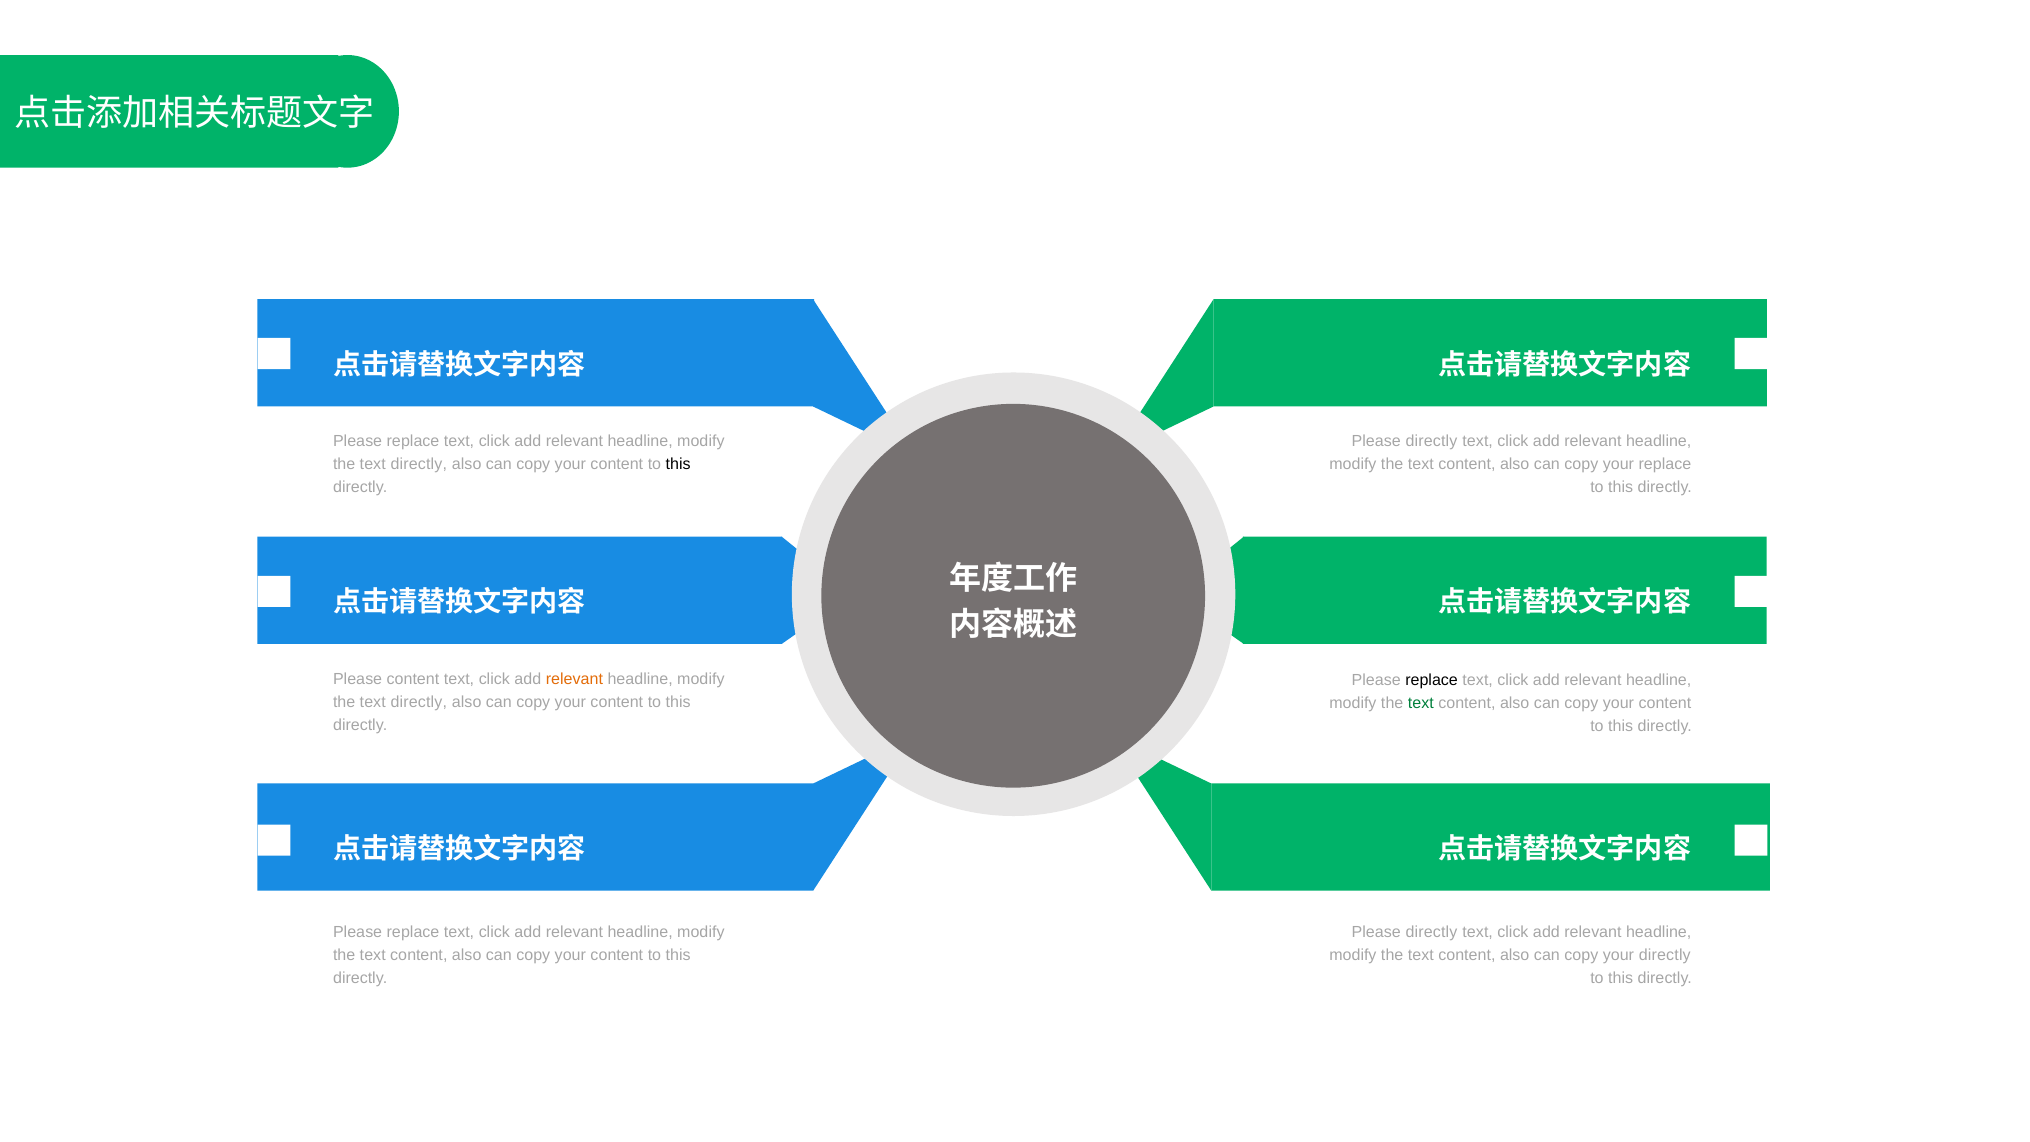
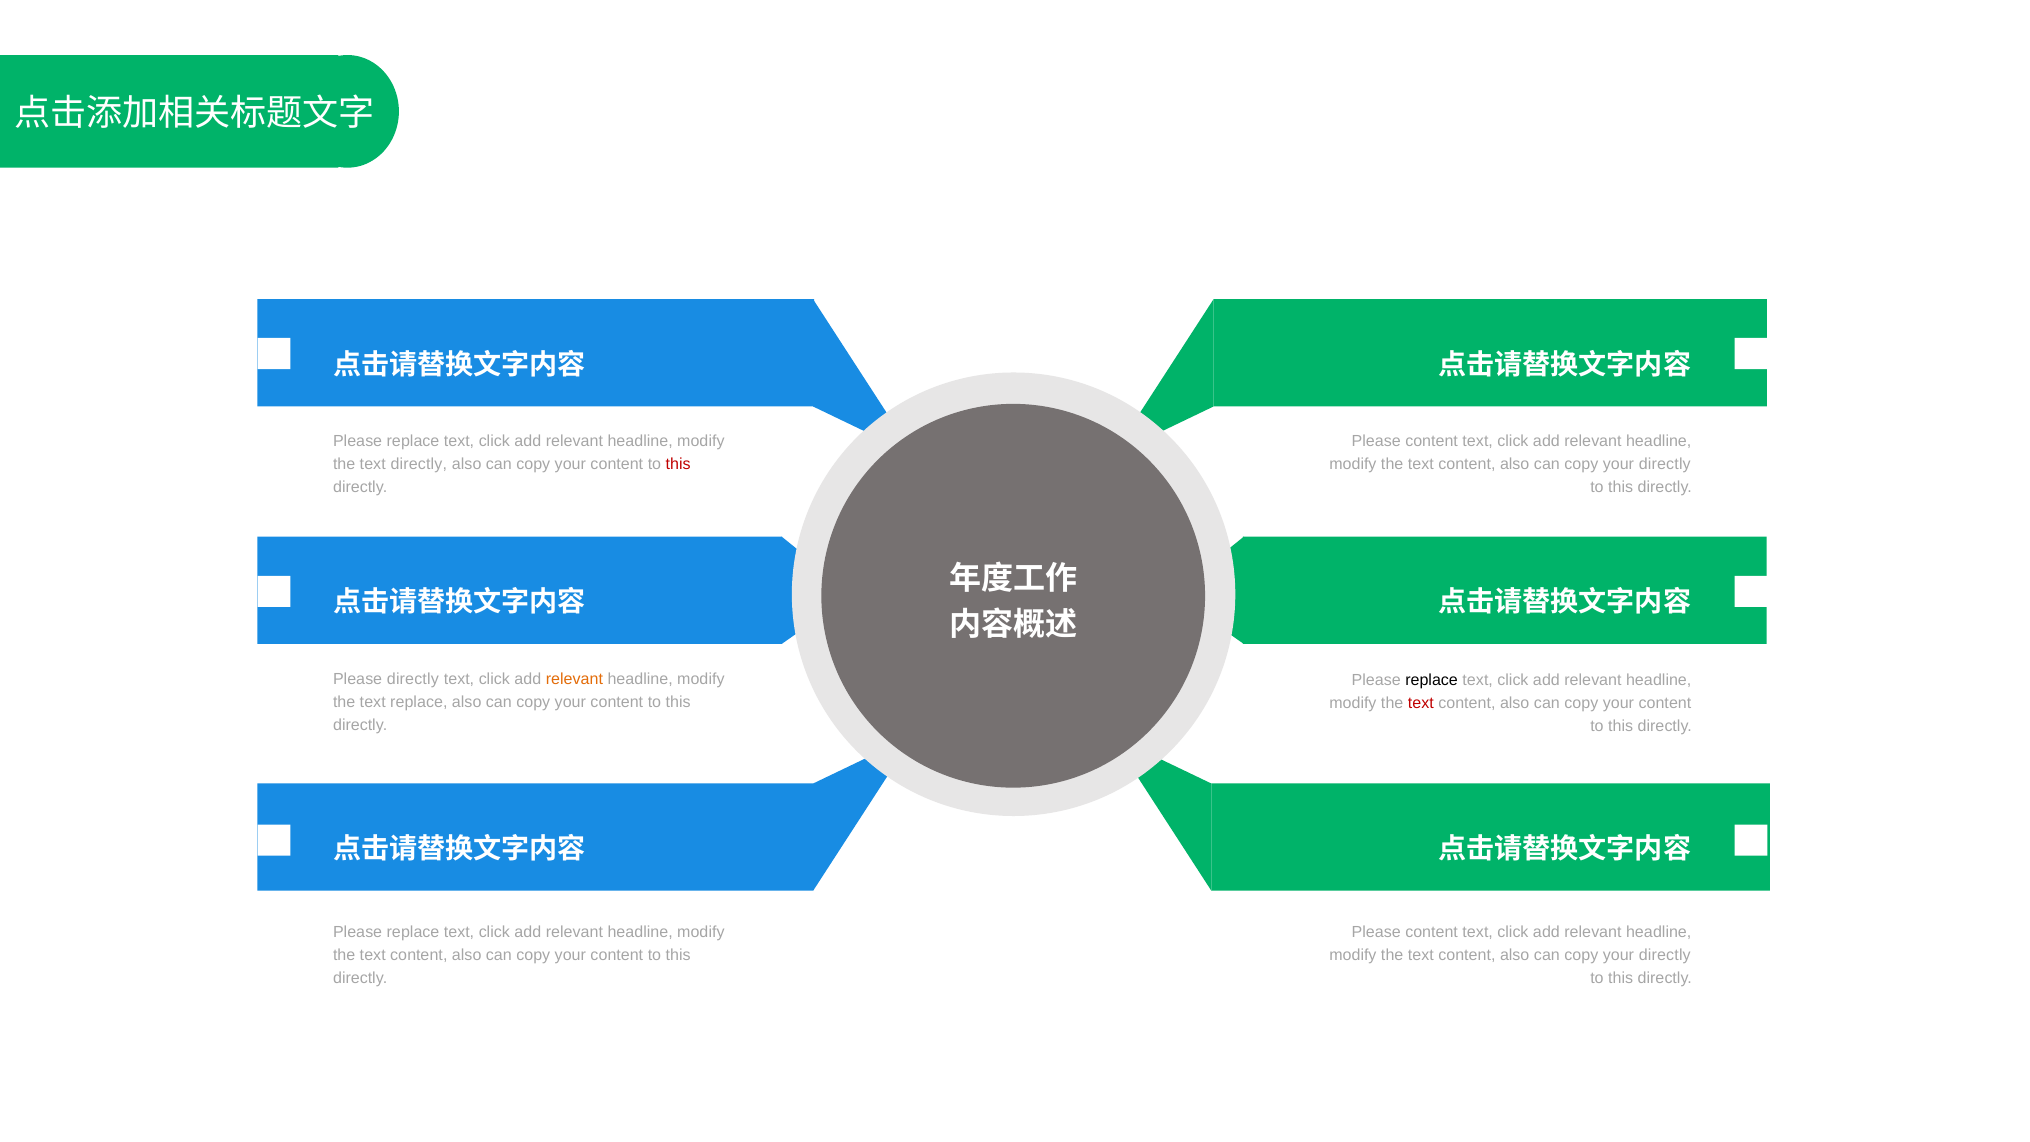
directly at (1431, 442): directly -> content
this at (678, 464) colour: black -> red
replace at (1665, 465): replace -> directly
Please content: content -> directly
directly at (419, 702): directly -> replace
text at (1421, 703) colour: green -> red
directly at (1431, 932): directly -> content
